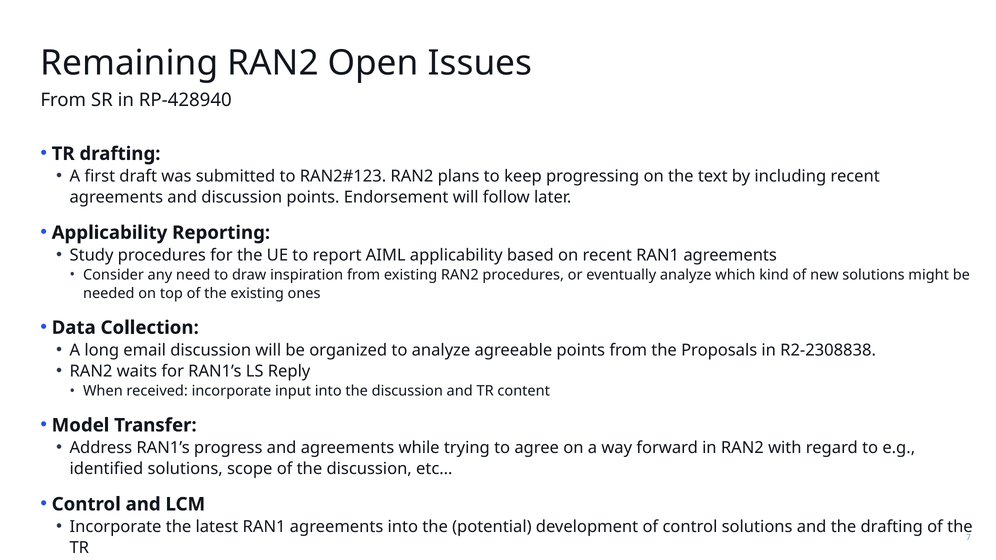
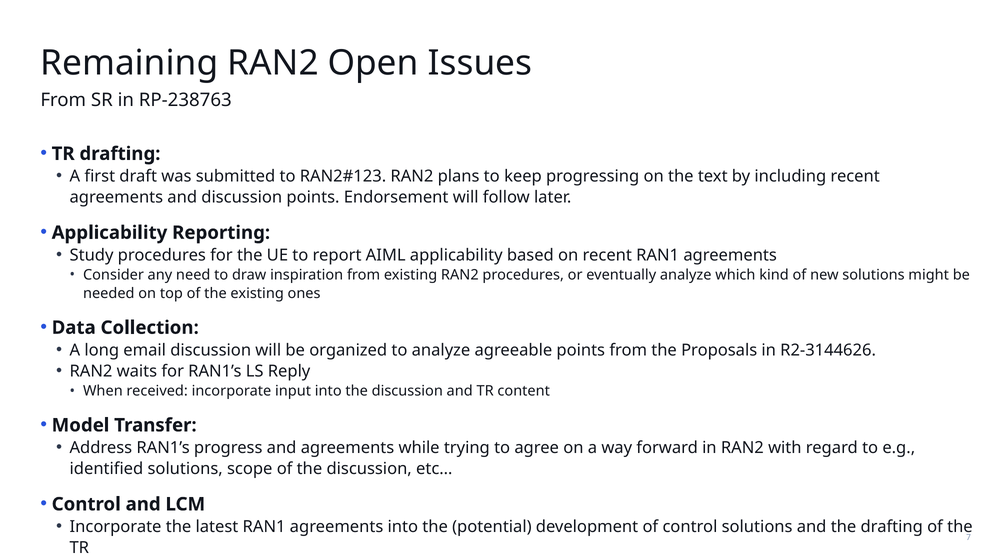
RP-428940: RP-428940 -> RP-238763
R2-2308838: R2-2308838 -> R2-3144626
